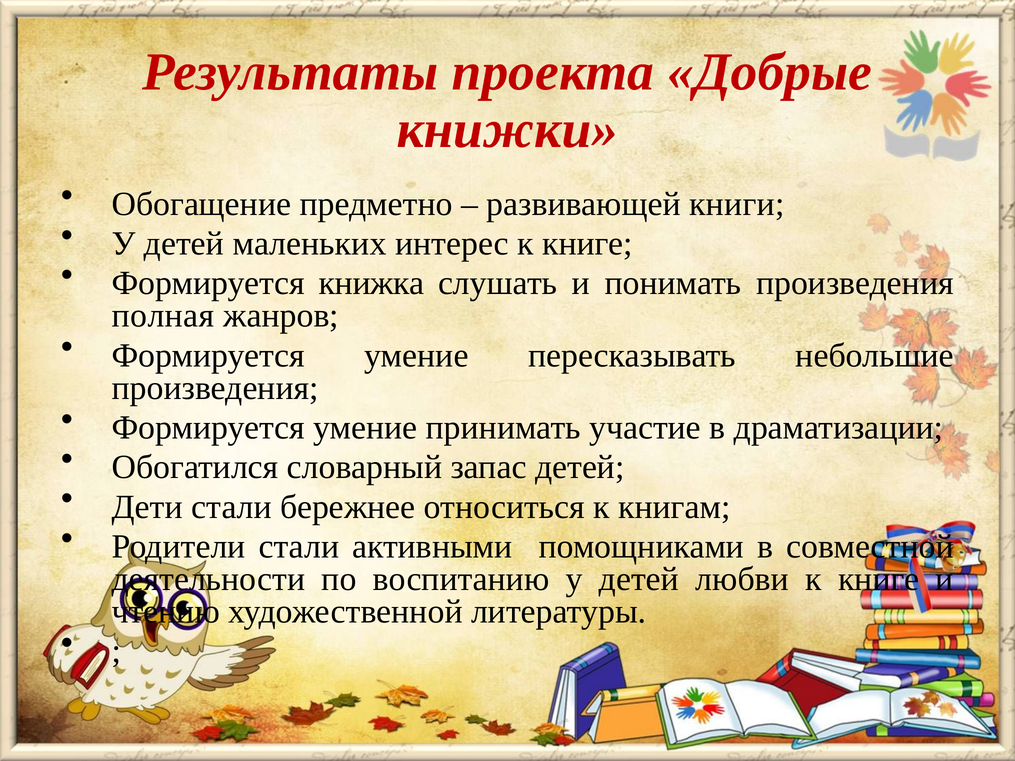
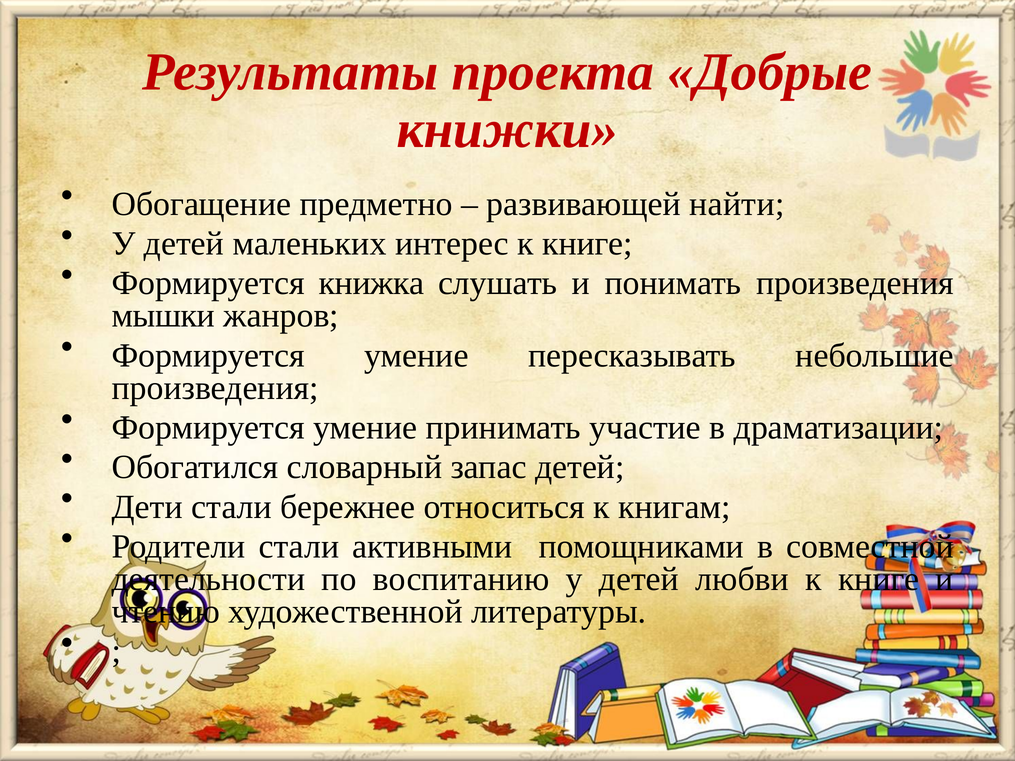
книги: книги -> найти
полная: полная -> мышки
